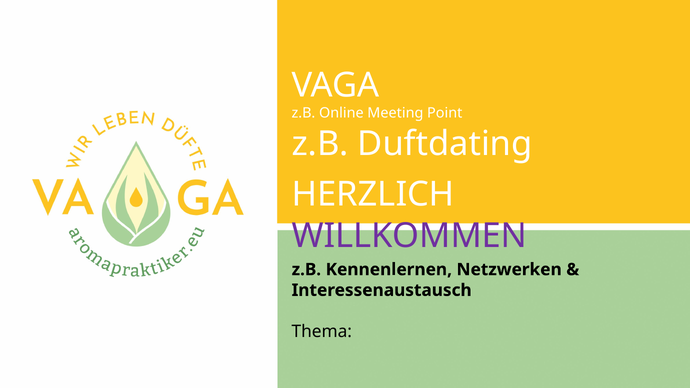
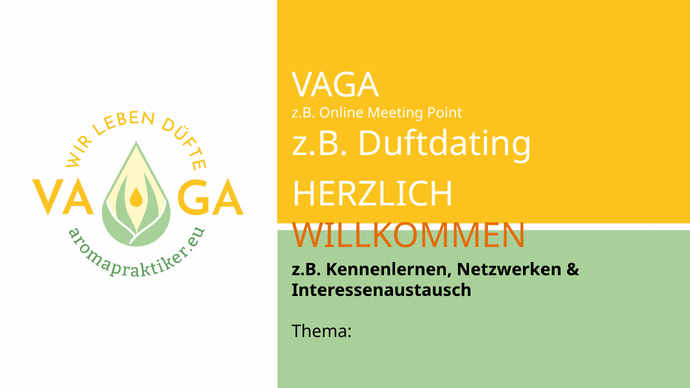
WILLKOMMEN colour: purple -> orange
